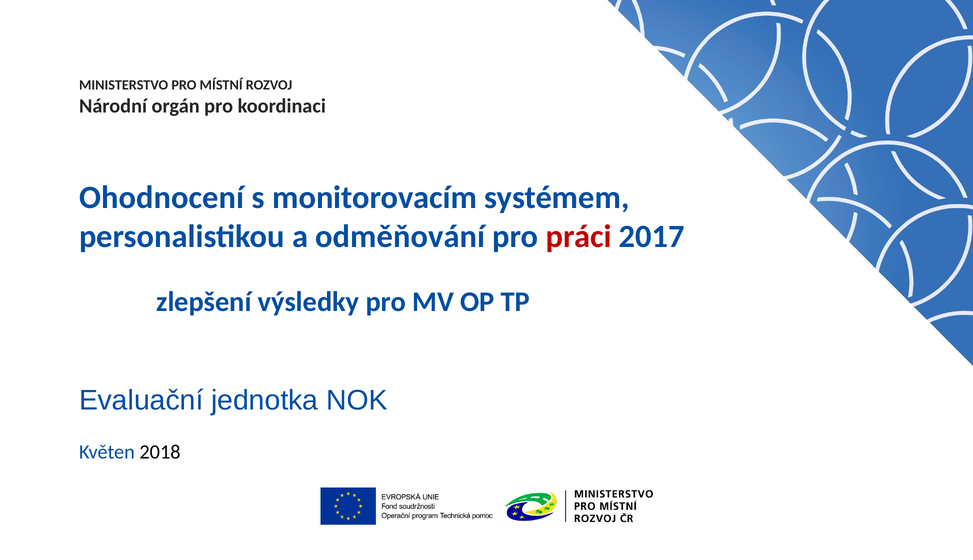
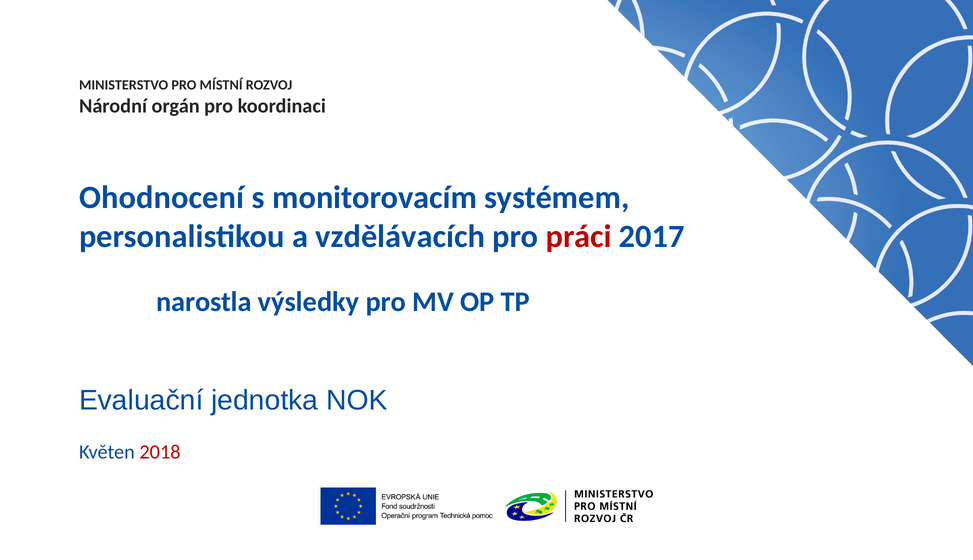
odměňování: odměňování -> vzdělávacích
zlepšení: zlepšení -> narostla
2018 colour: black -> red
